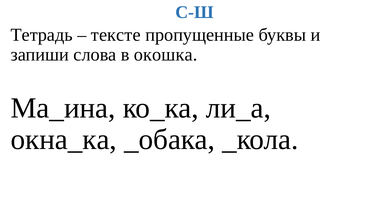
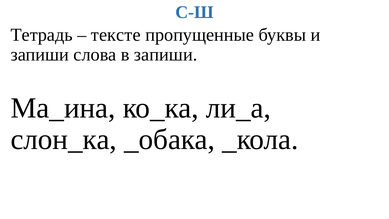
в окошка: окошка -> запиши
окна_ка: окна_ка -> слон_ка
